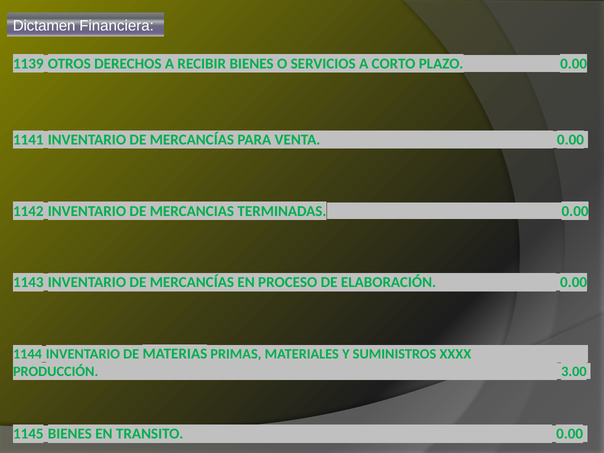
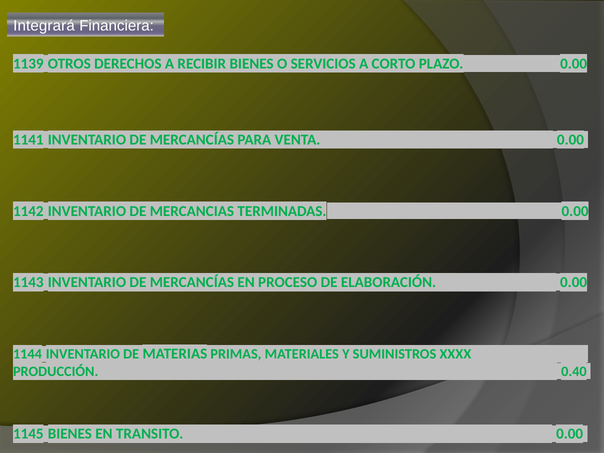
Dictamen: Dictamen -> Integrará
3.00: 3.00 -> 0.40
